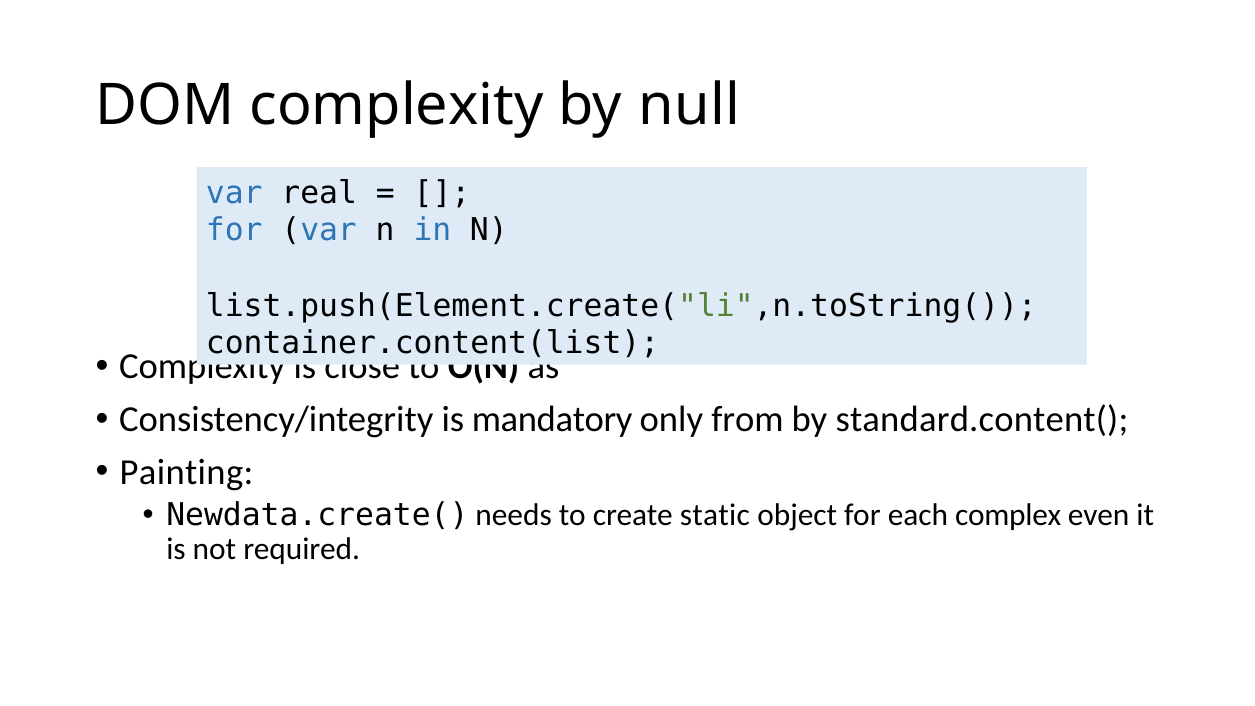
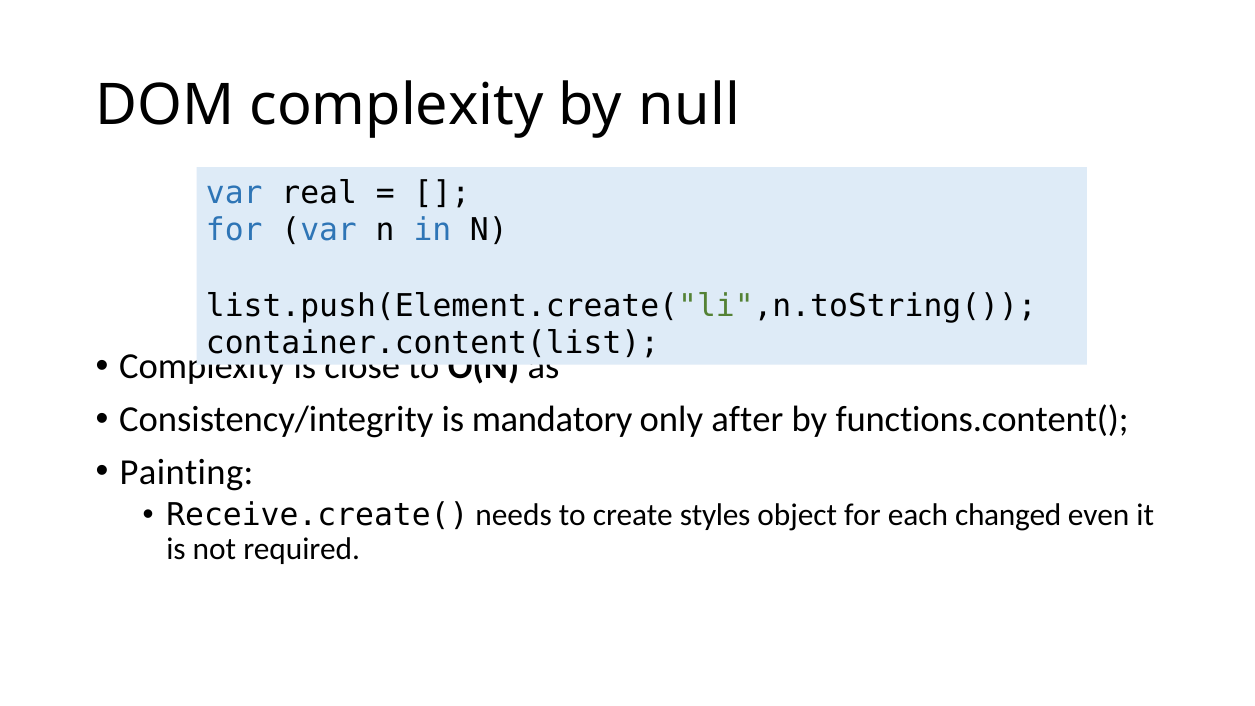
from: from -> after
standard.content(: standard.content( -> functions.content(
Newdata.create(: Newdata.create( -> Receive.create(
static: static -> styles
complex: complex -> changed
